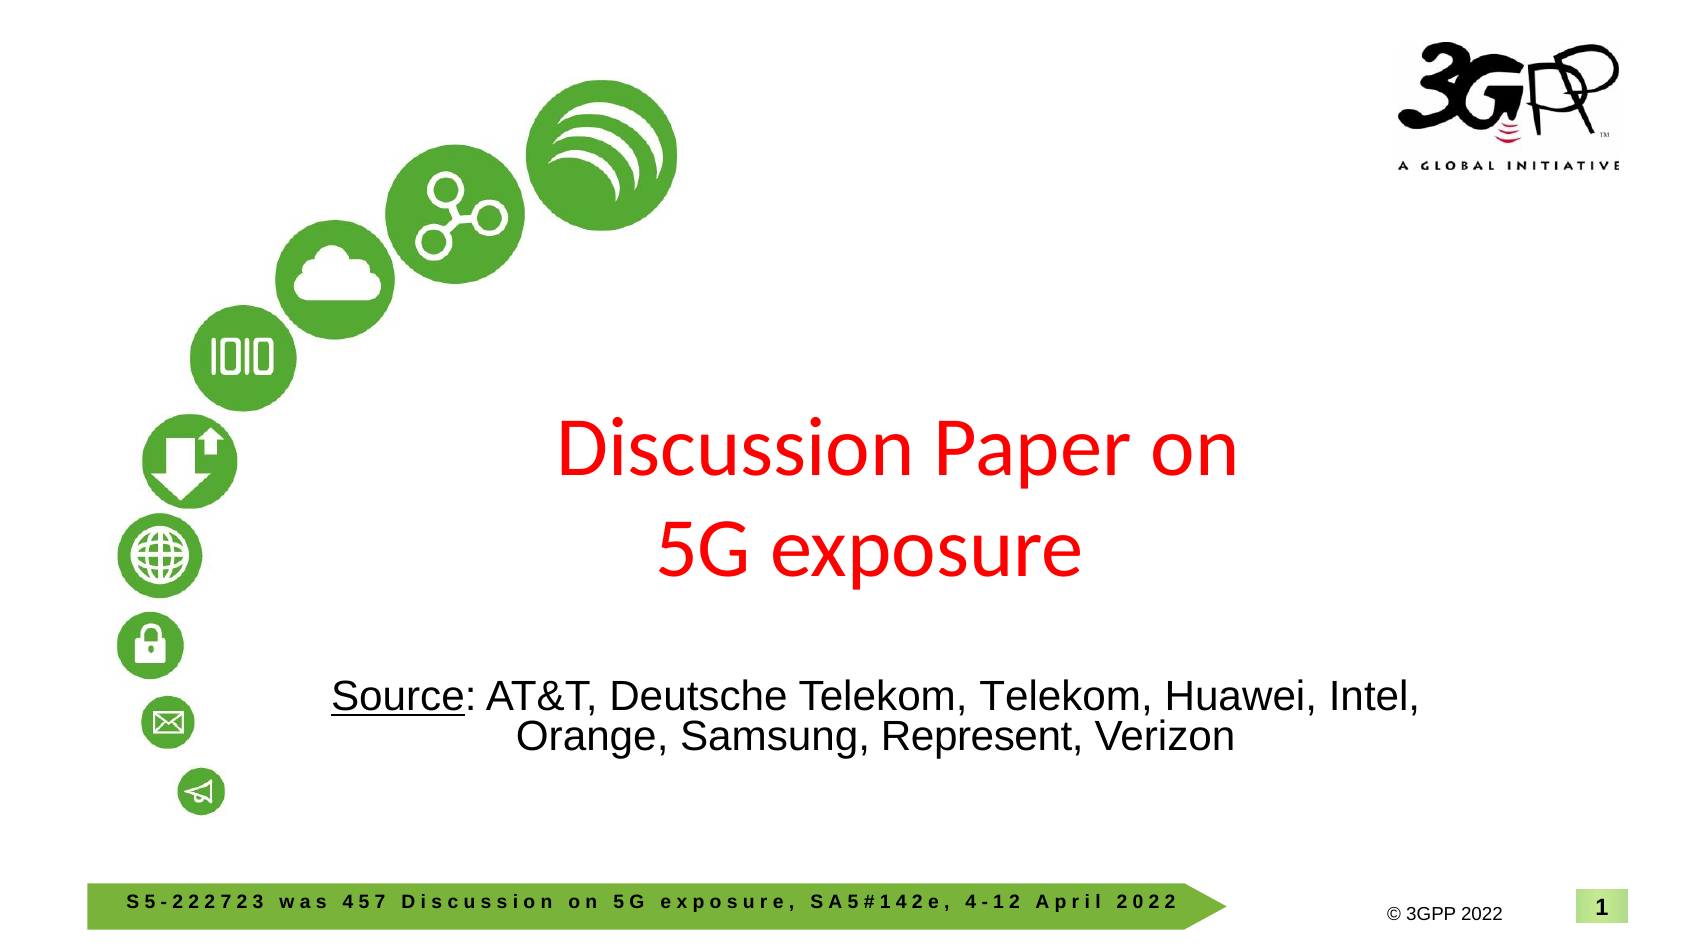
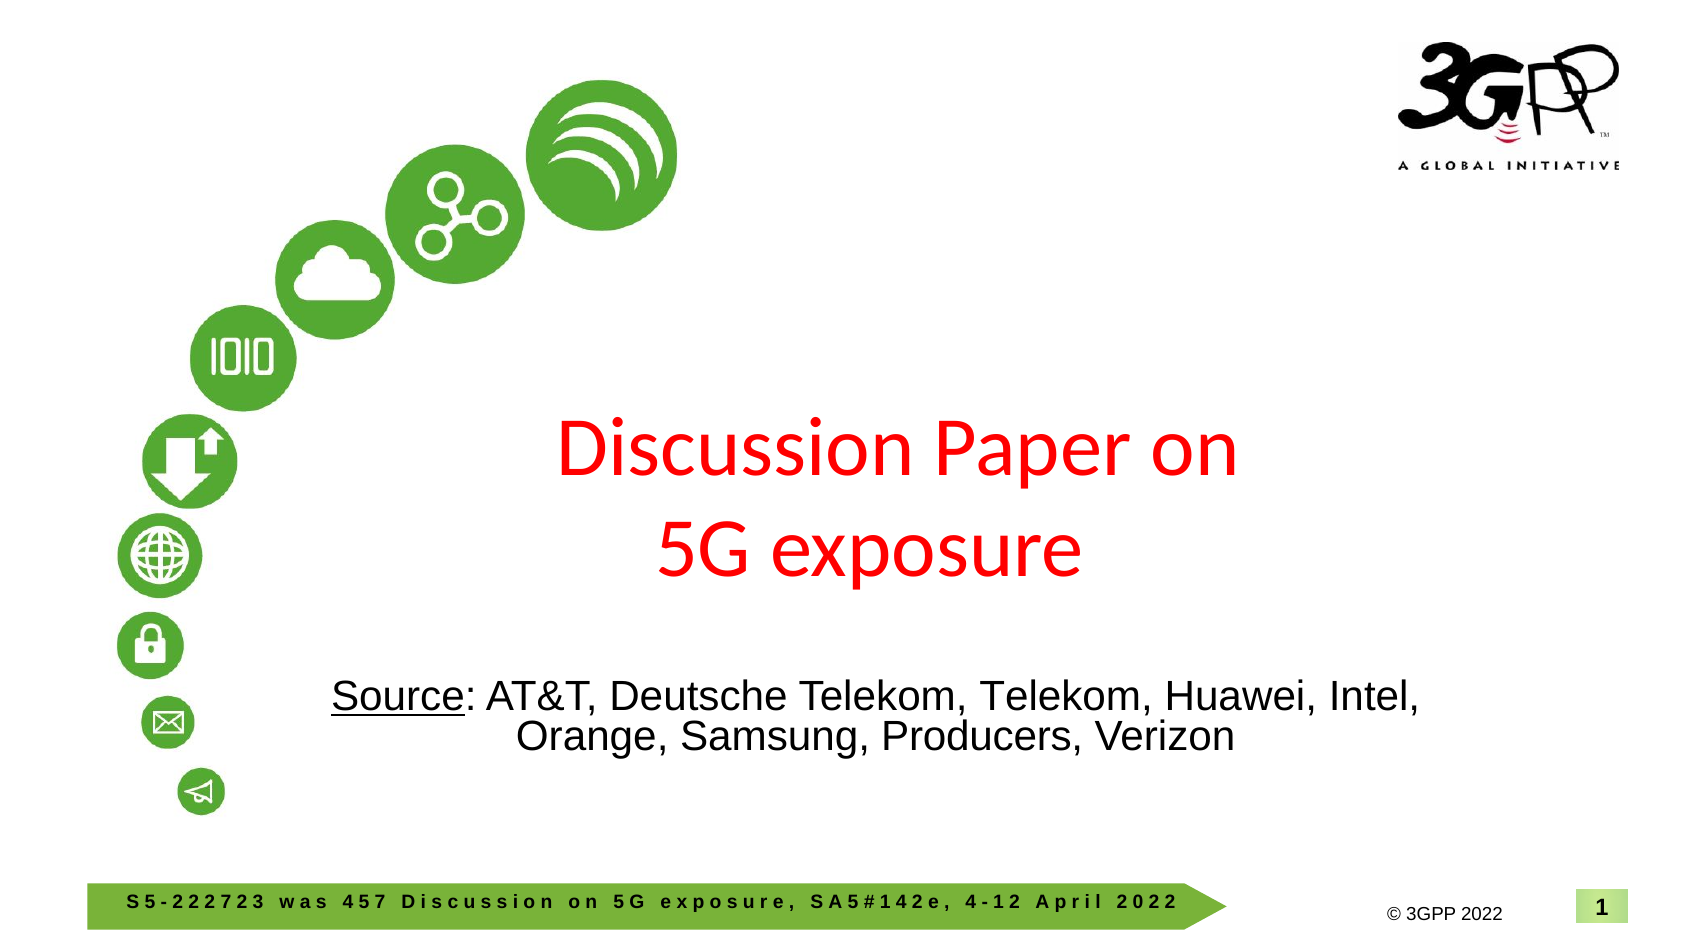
Represent: Represent -> Producers
